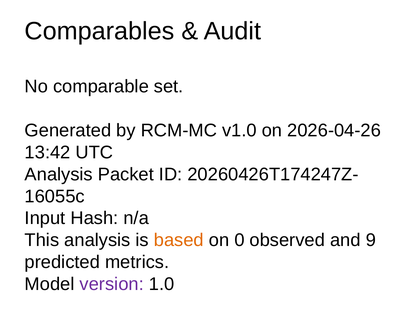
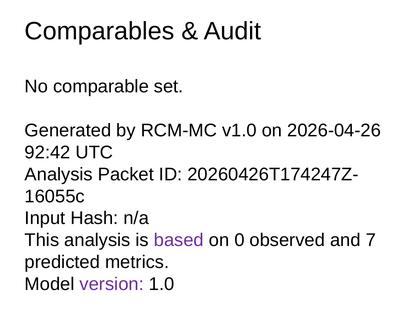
13:42: 13:42 -> 92:42
based colour: orange -> purple
9: 9 -> 7
